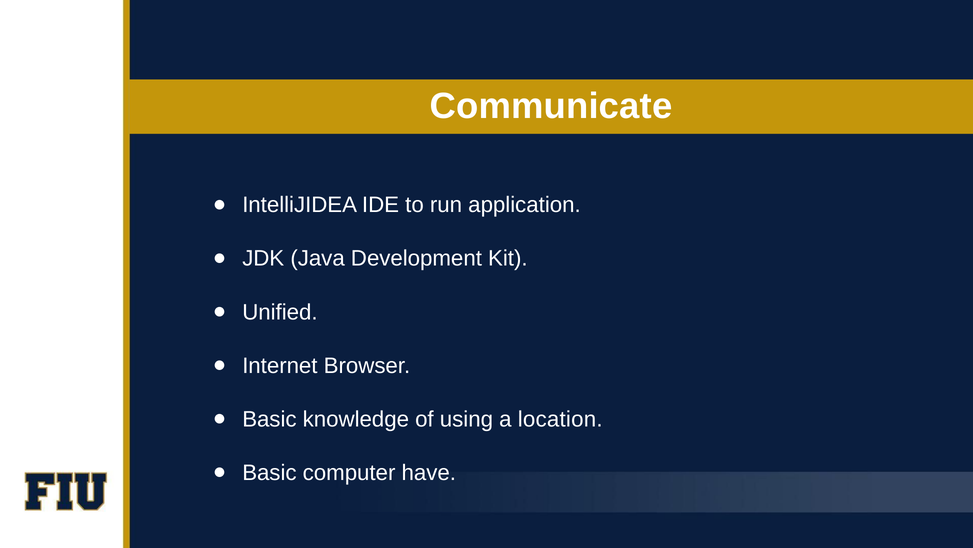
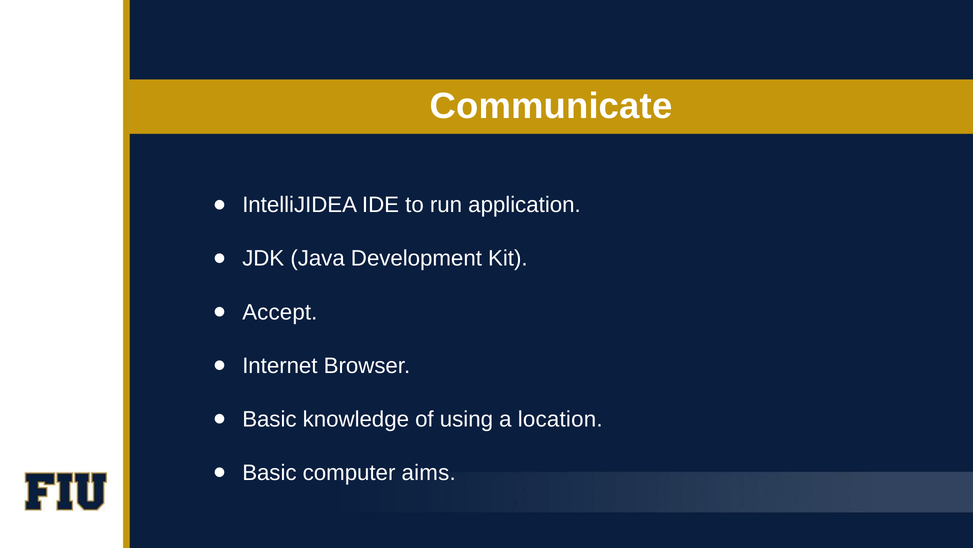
Unified: Unified -> Accept
have: have -> aims
